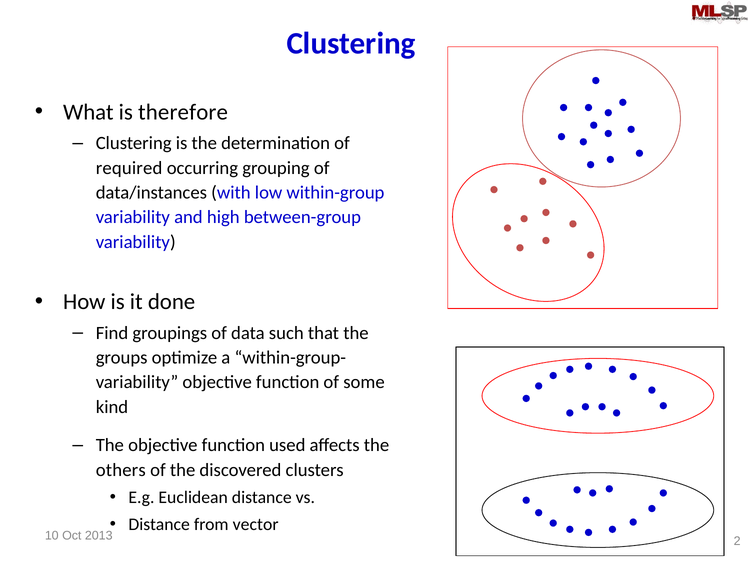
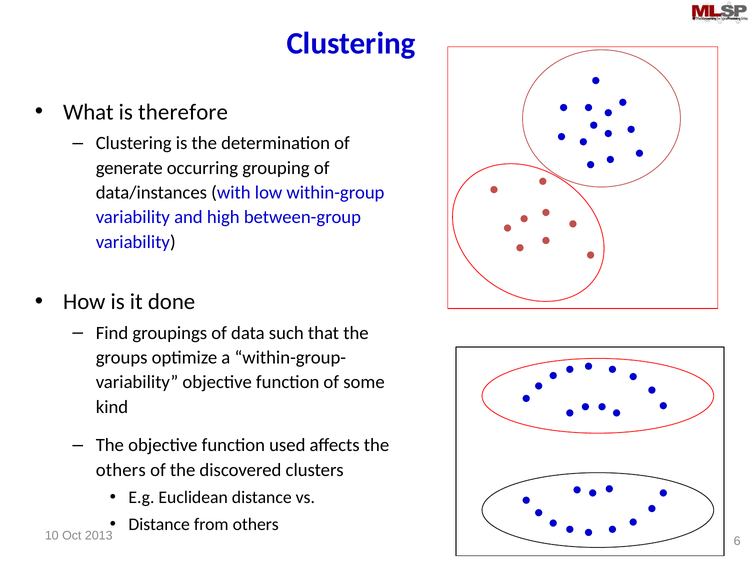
required: required -> generate
from vector: vector -> others
2: 2 -> 6
